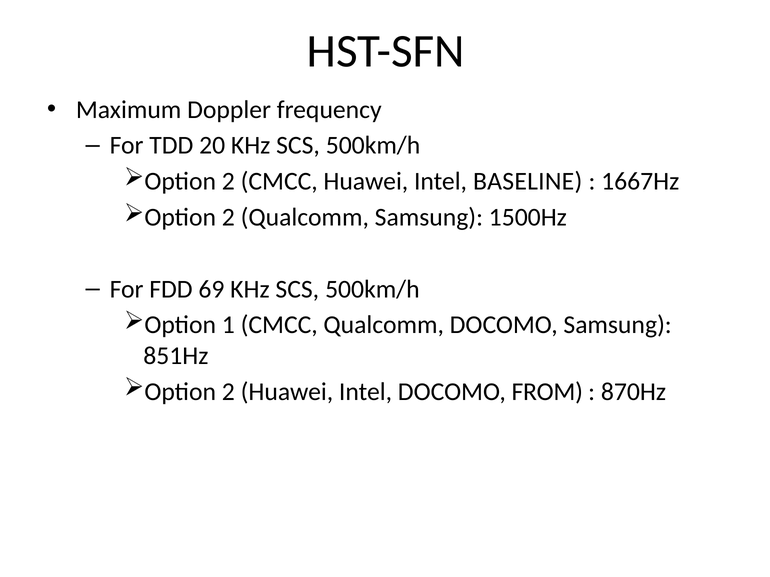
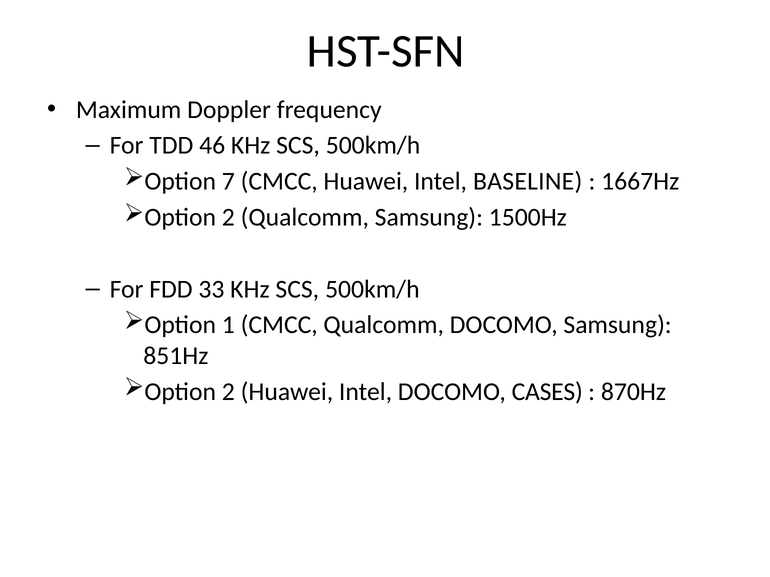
20: 20 -> 46
2 at (228, 182): 2 -> 7
69: 69 -> 33
FROM: FROM -> CASES
